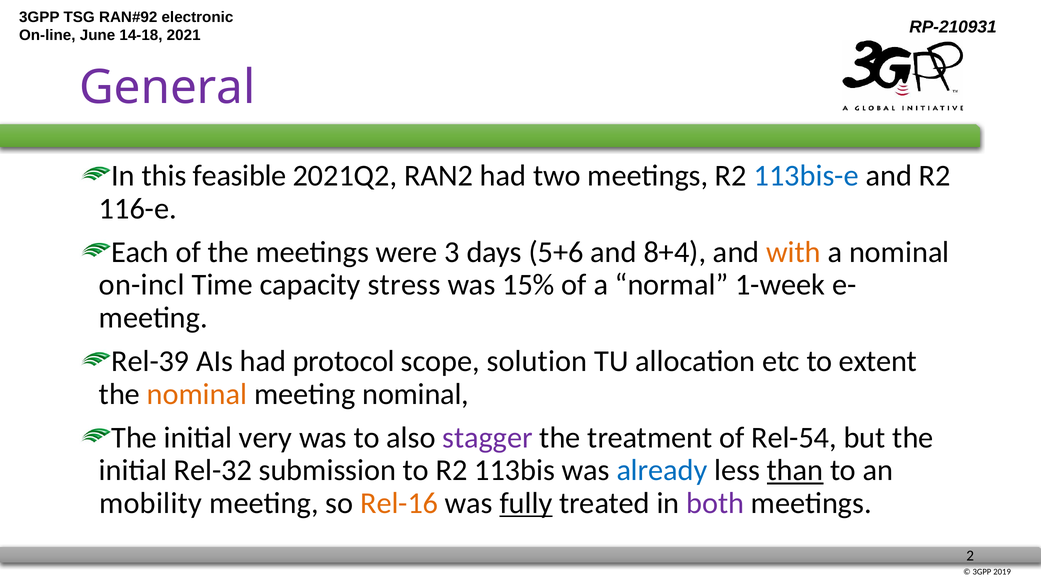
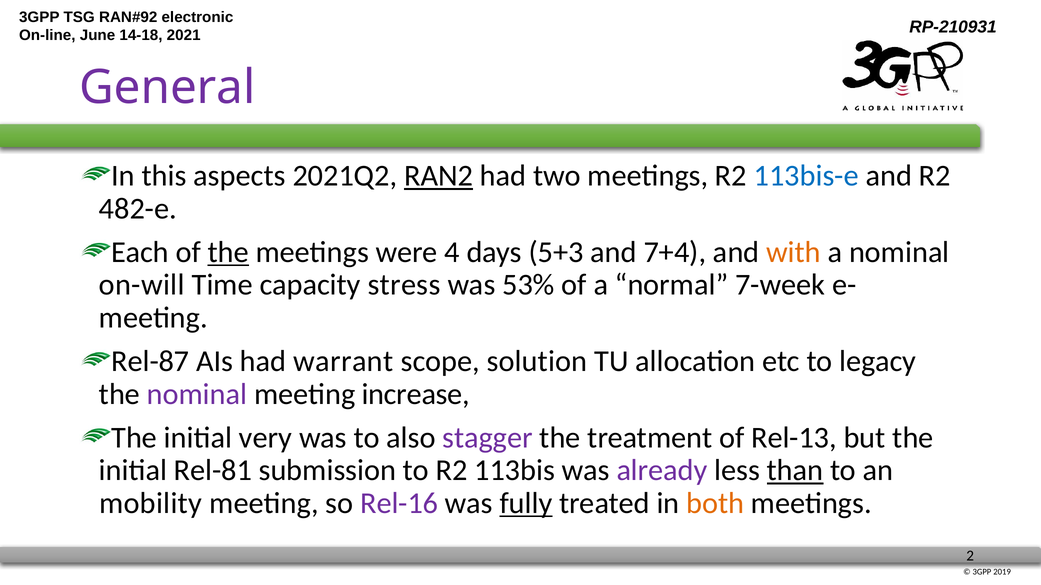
feasible: feasible -> aspects
RAN2 underline: none -> present
116-e: 116-e -> 482-e
the at (228, 252) underline: none -> present
3: 3 -> 4
5+6: 5+6 -> 5+3
8+4: 8+4 -> 7+4
on-incl: on-incl -> on-will
15%: 15% -> 53%
1-week: 1-week -> 7-week
Rel-39: Rel-39 -> Rel-87
protocol: protocol -> warrant
extent: extent -> legacy
nominal at (197, 394) colour: orange -> purple
meeting nominal: nominal -> increase
Rel-54: Rel-54 -> Rel-13
Rel-32: Rel-32 -> Rel-81
already colour: blue -> purple
Rel-16 colour: orange -> purple
both colour: purple -> orange
